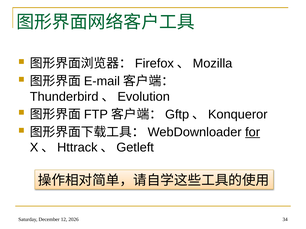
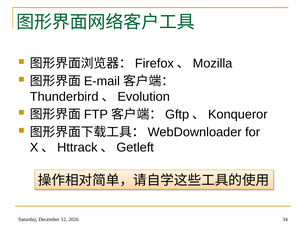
for underline: present -> none
